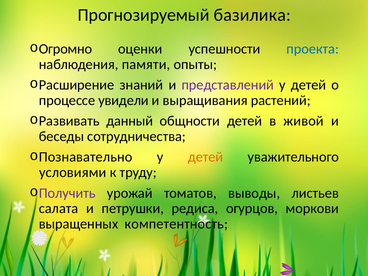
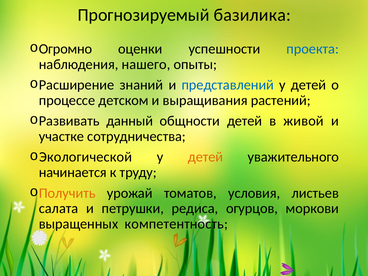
памяти: памяти -> нашего
представлений colour: purple -> blue
увидели: увидели -> детском
беседы: беседы -> участке
Познавательно: Познавательно -> Экологической
условиями: условиями -> начинается
Получить colour: purple -> orange
выводы: выводы -> условия
